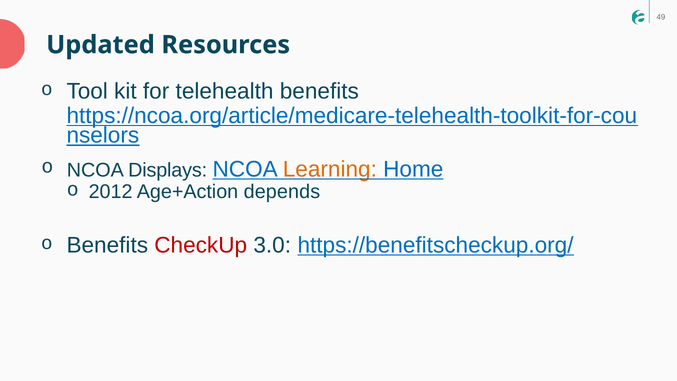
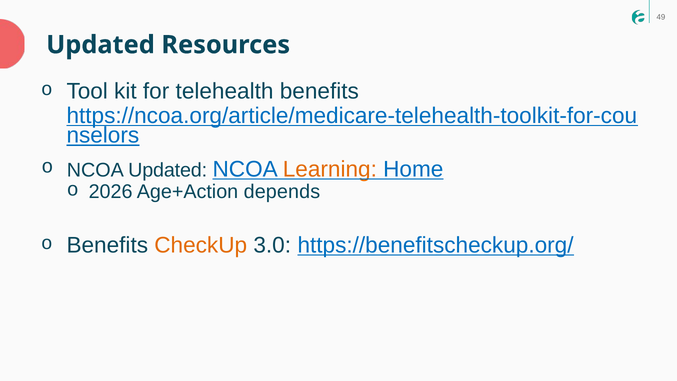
NCOA Displays: Displays -> Updated
2012: 2012 -> 2026
CheckUp colour: red -> orange
